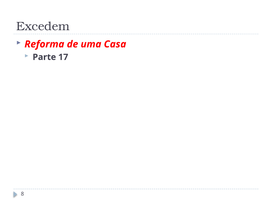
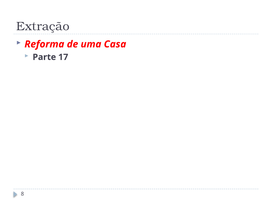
Excedem: Excedem -> Extração
